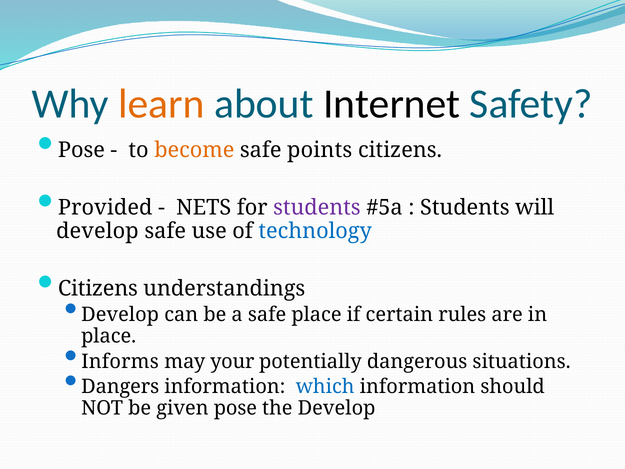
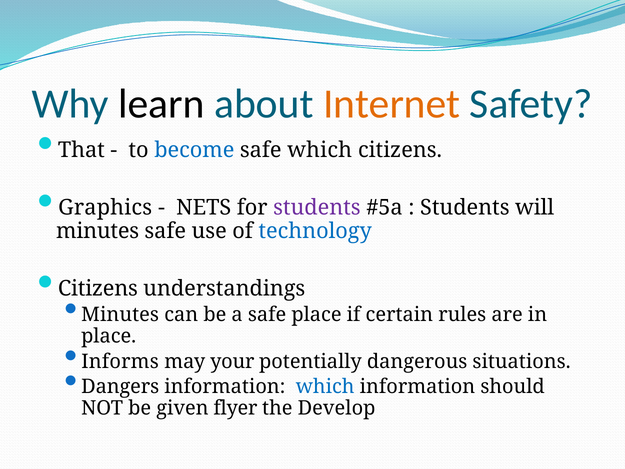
learn colour: orange -> black
Internet colour: black -> orange
Pose at (81, 150): Pose -> That
become colour: orange -> blue
safe points: points -> which
Provided: Provided -> Graphics
develop at (97, 231): develop -> minutes
Develop at (120, 314): Develop -> Minutes
given pose: pose -> flyer
